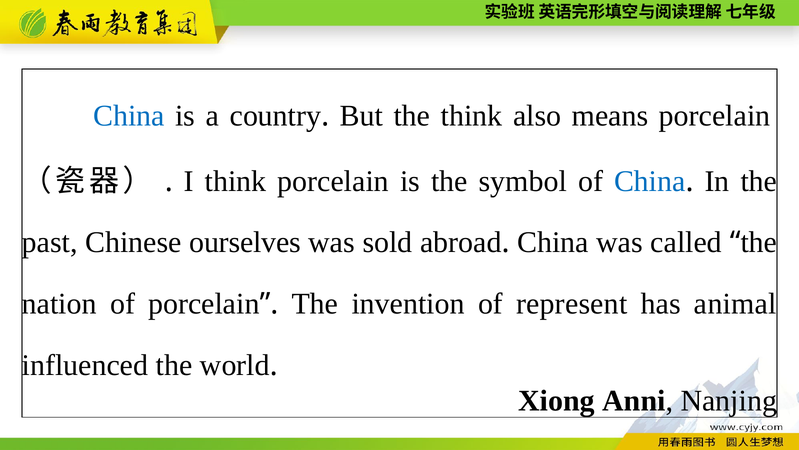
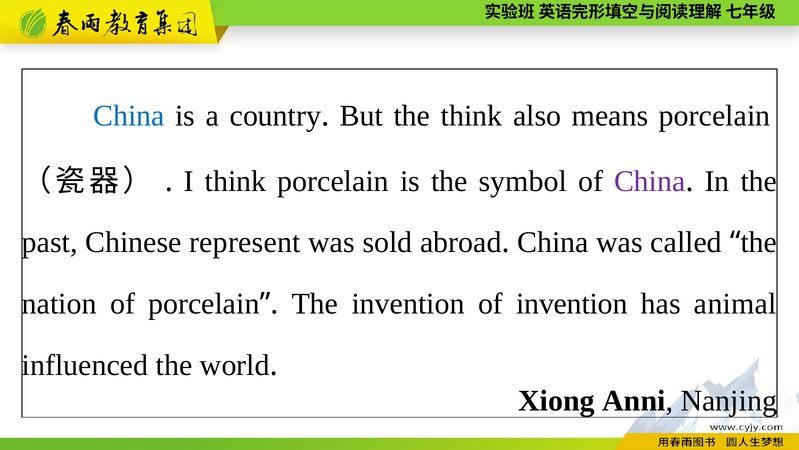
China at (650, 181) colour: blue -> purple
ourselves: ourselves -> represent
of represent: represent -> invention
